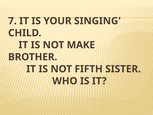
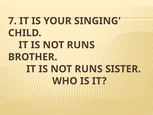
MAKE at (81, 45): MAKE -> RUNS
FIFTH at (89, 69): FIFTH -> RUNS
